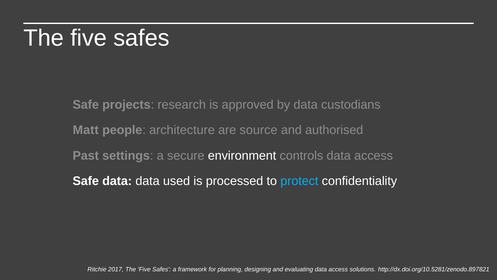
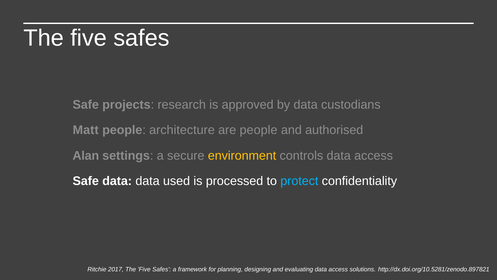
are source: source -> people
Past: Past -> Alan
environment colour: white -> yellow
